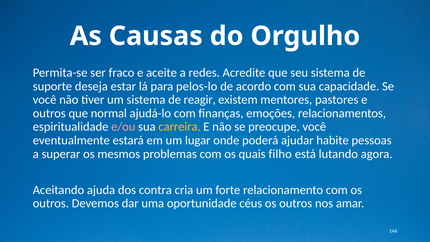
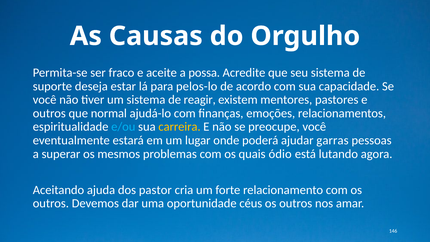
redes: redes -> possa
e/ou colour: pink -> light blue
habite: habite -> garras
filho: filho -> ódio
contra: contra -> pastor
